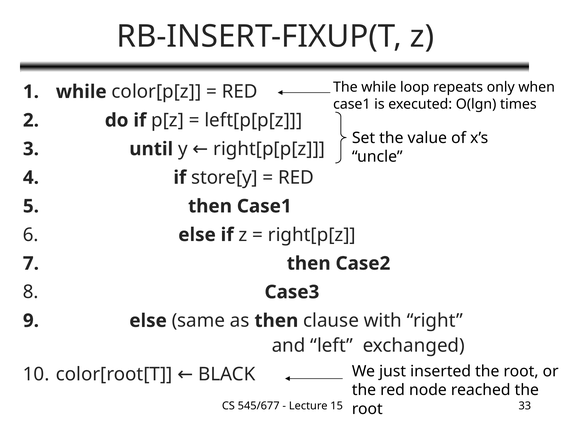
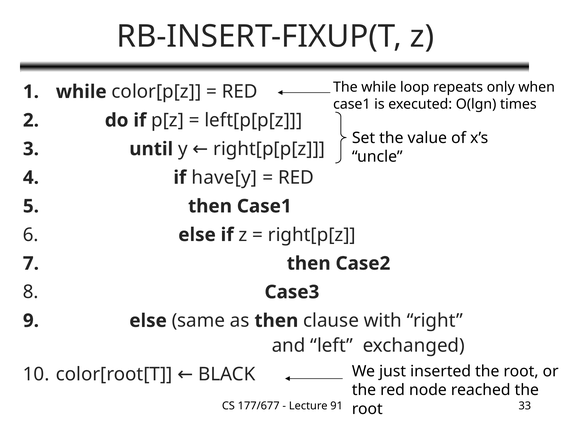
store[y: store[y -> have[y
545/677: 545/677 -> 177/677
15: 15 -> 91
